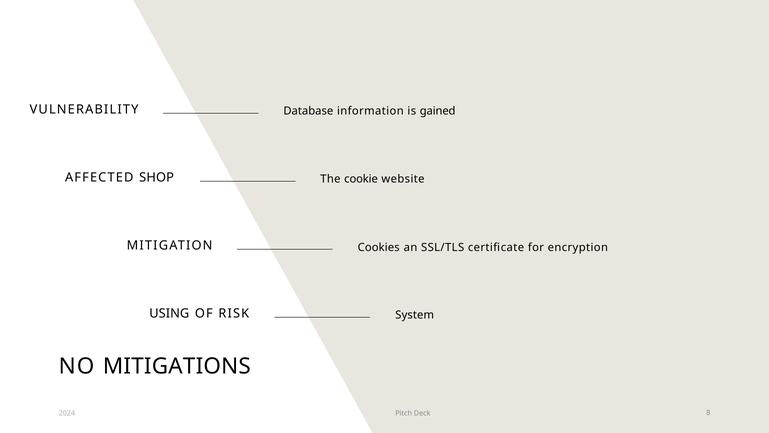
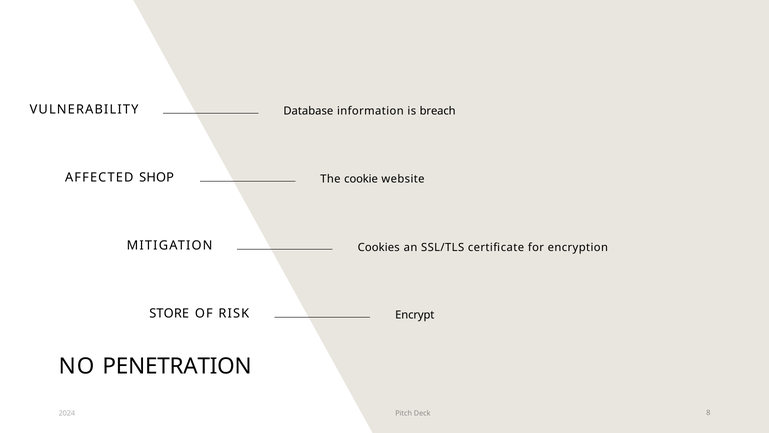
gained: gained -> breach
USING: USING -> STORE
System: System -> Encrypt
MITIGATIONS: MITIGATIONS -> PENETRATION
